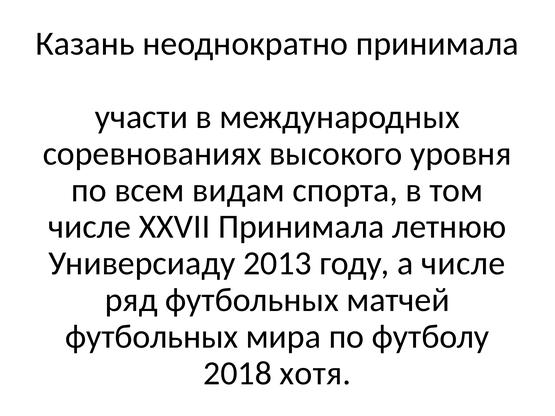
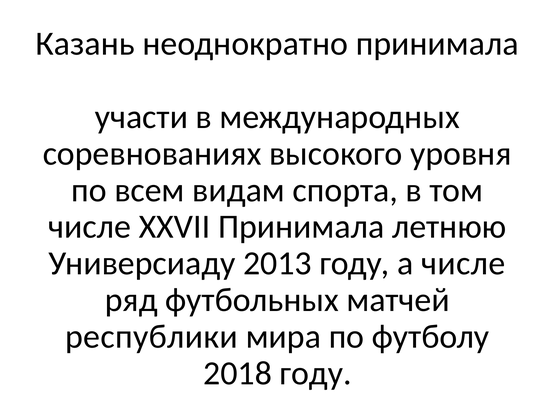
футбольных at (152, 337): футбольных -> республики
2018 хотя: хотя -> году
